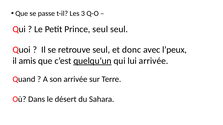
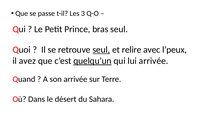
Prince seul: seul -> bras
seul at (101, 50) underline: none -> present
donc: donc -> relire
amis: amis -> avez
